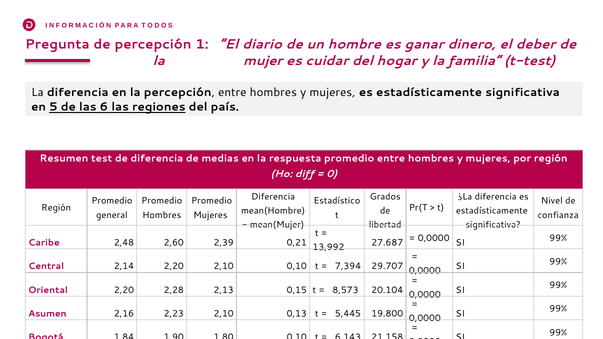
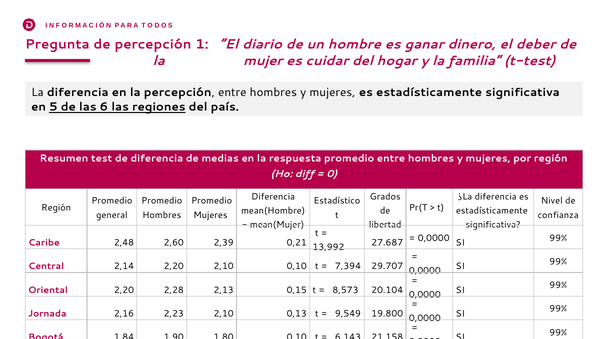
Asumen: Asumen -> Jornada
5,445: 5,445 -> 9,549
